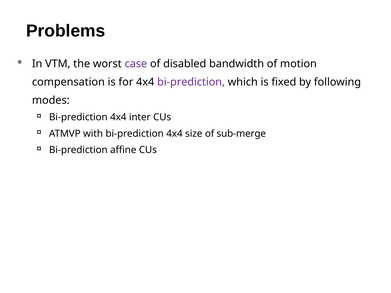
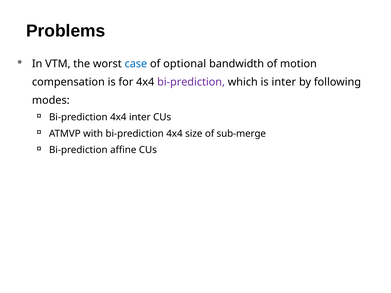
case colour: purple -> blue
disabled: disabled -> optional
is fixed: fixed -> inter
